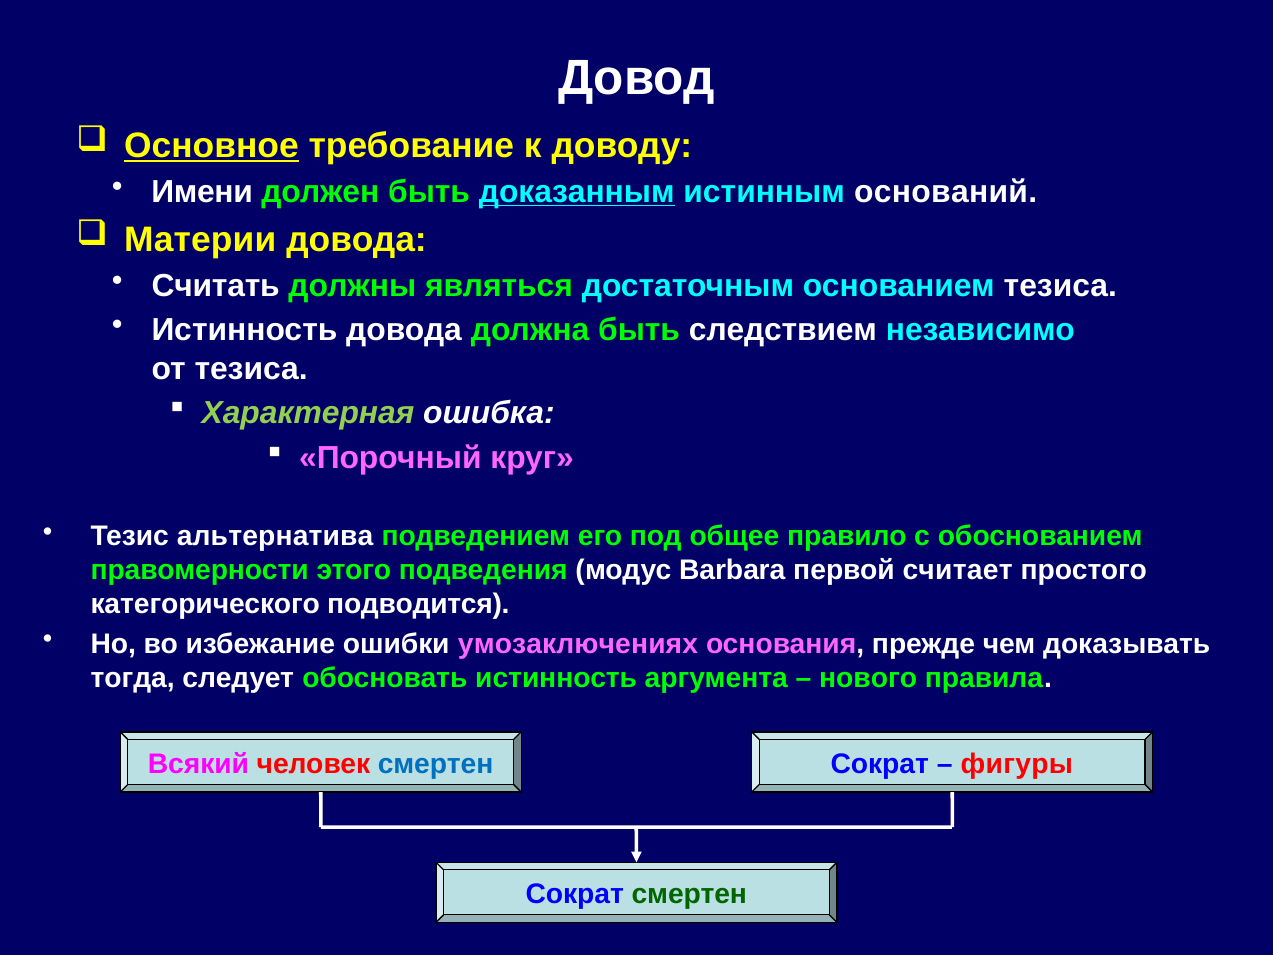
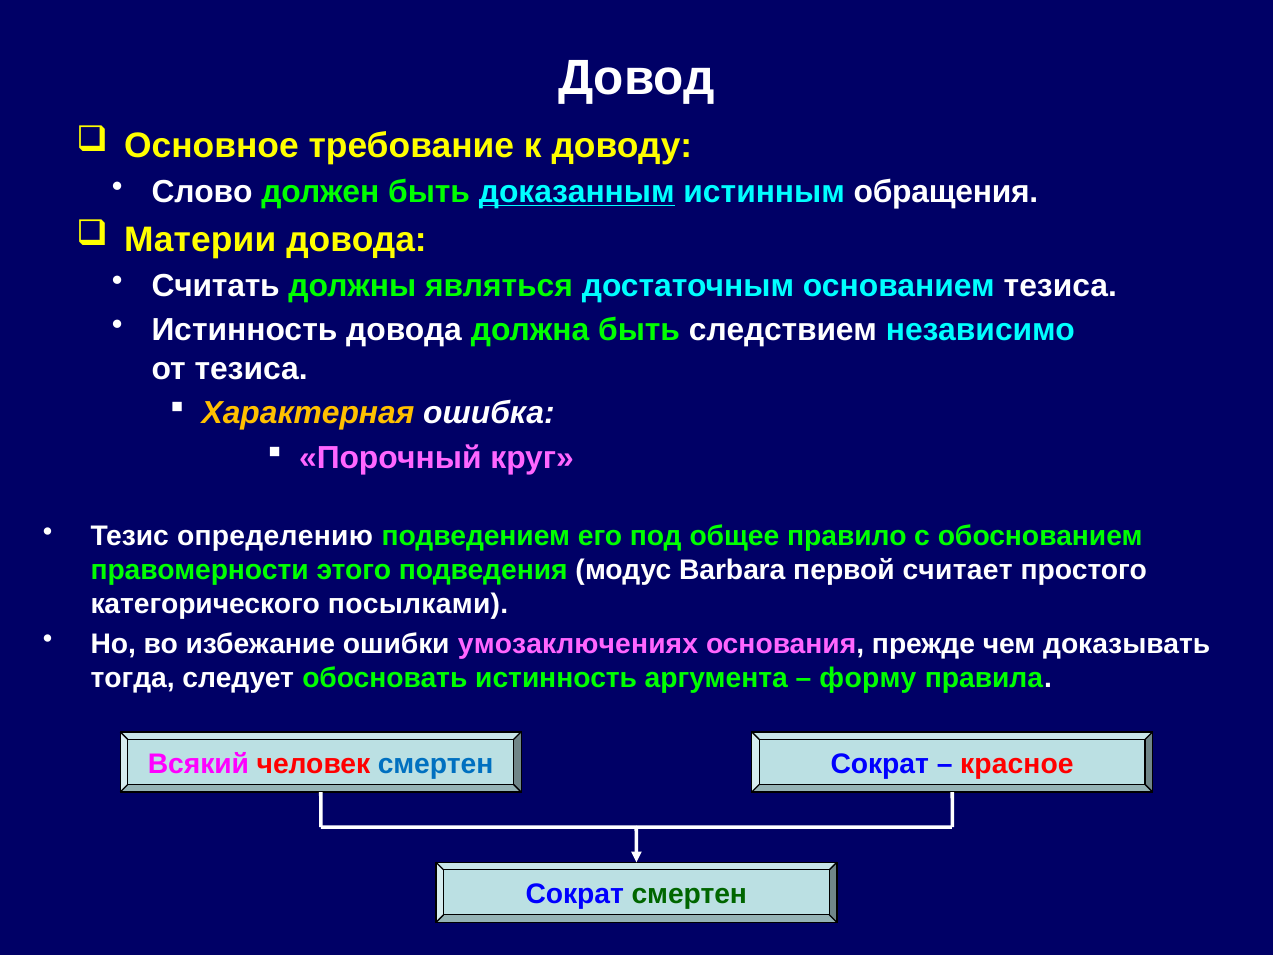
Основное underline: present -> none
Имени: Имени -> Слово
оснований: оснований -> обращения
Характерная colour: light green -> yellow
альтернатива: альтернатива -> определению
подводится: подводится -> посылками
нового: нового -> форму
фигуры: фигуры -> красное
